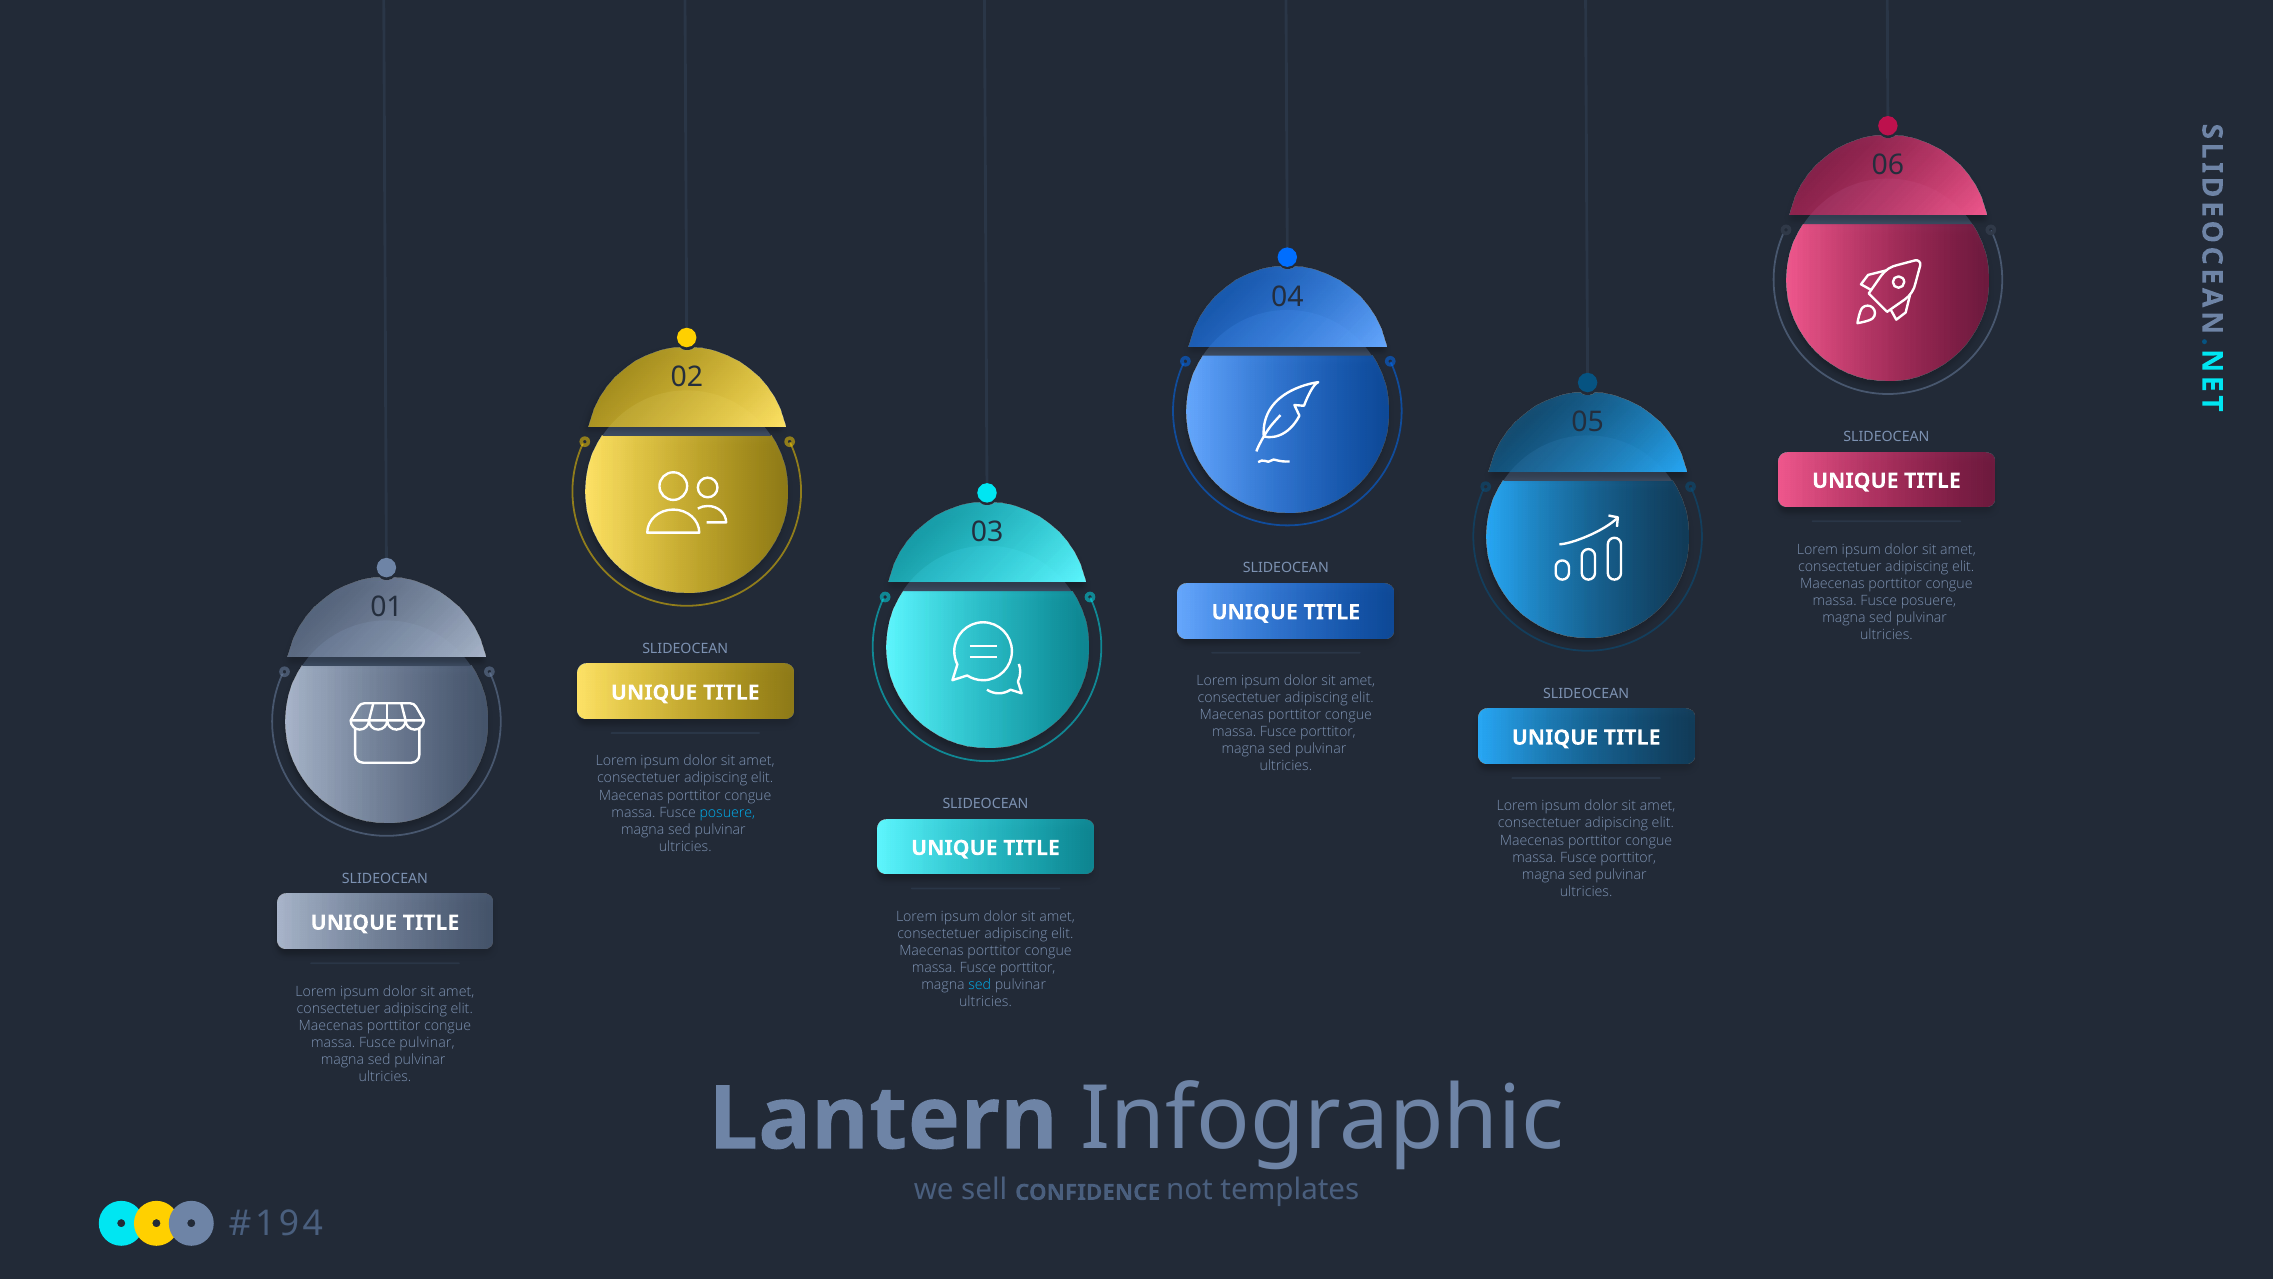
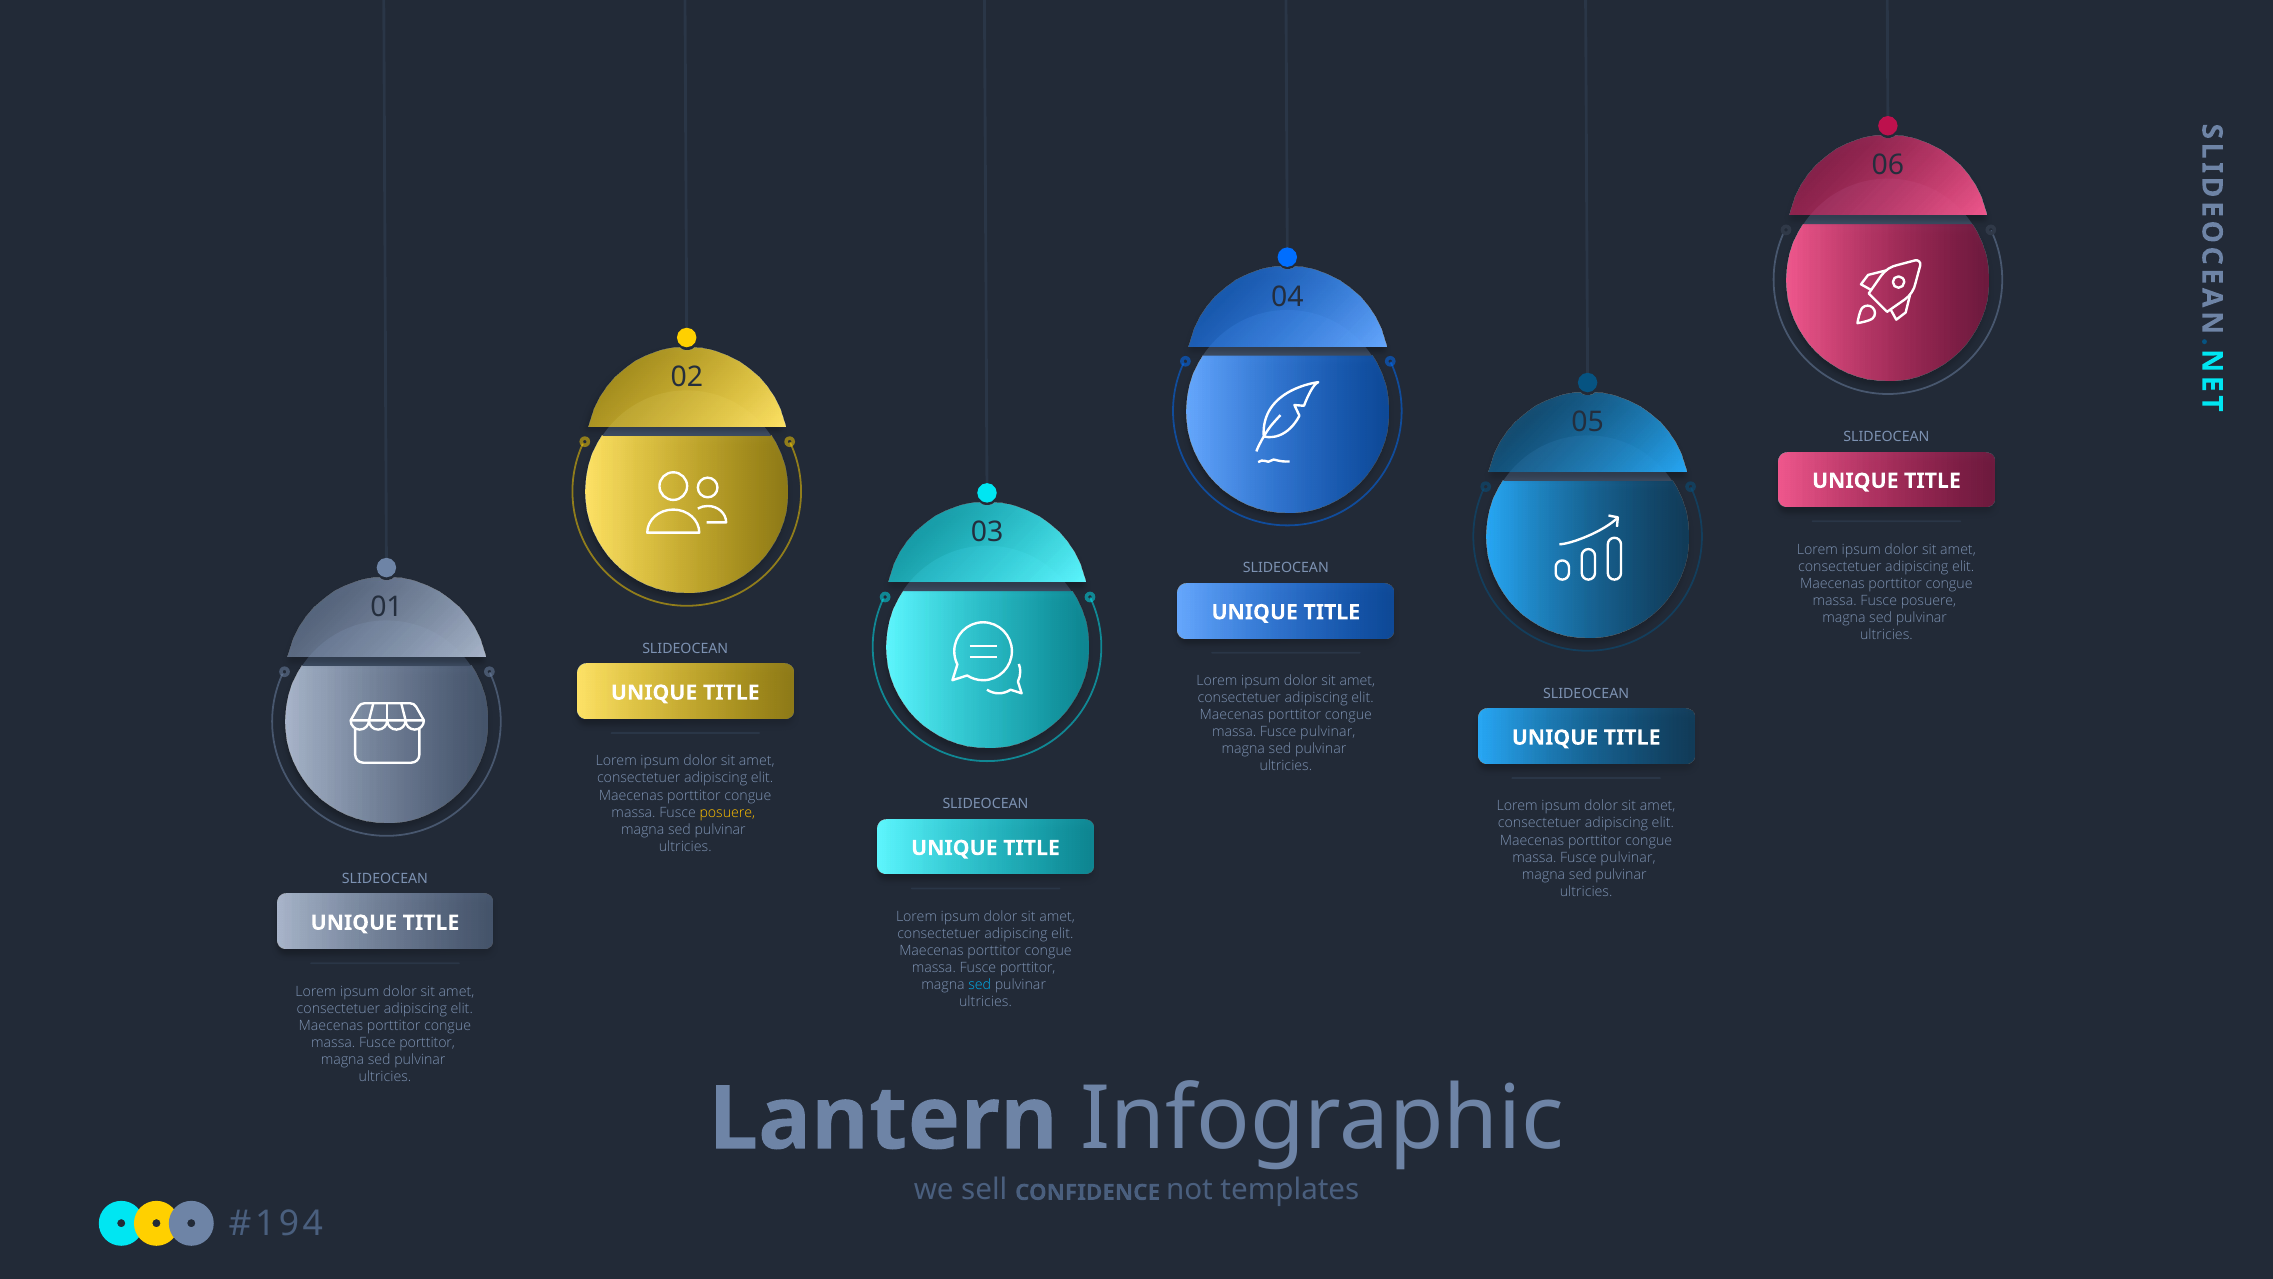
porttitor at (1328, 732): porttitor -> pulvinar
posuere at (727, 812) colour: light blue -> yellow
porttitor at (1628, 857): porttitor -> pulvinar
pulvinar at (427, 1042): pulvinar -> porttitor
